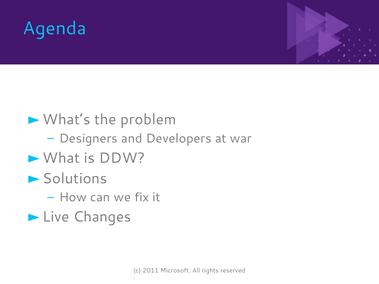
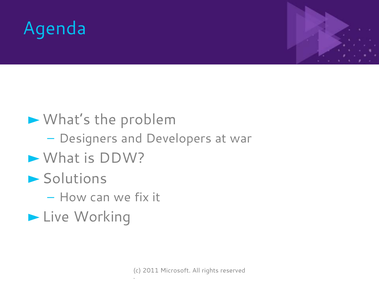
Changes: Changes -> Working
